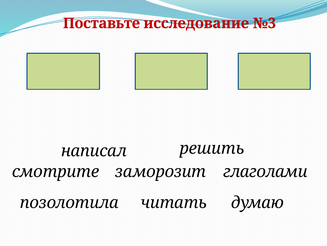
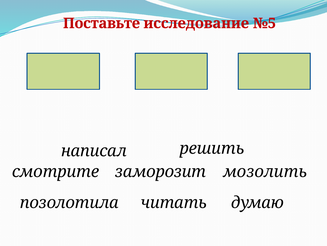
№3: №3 -> №5
глаголами: глаголами -> мозолить
